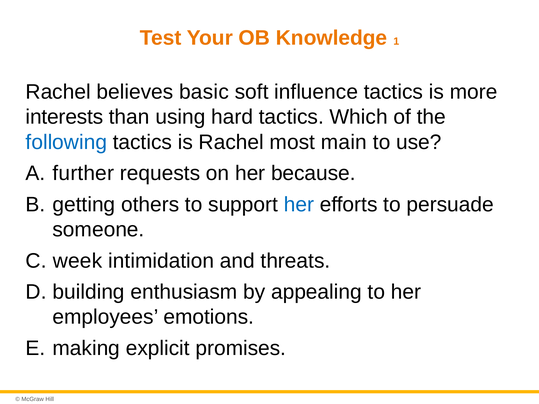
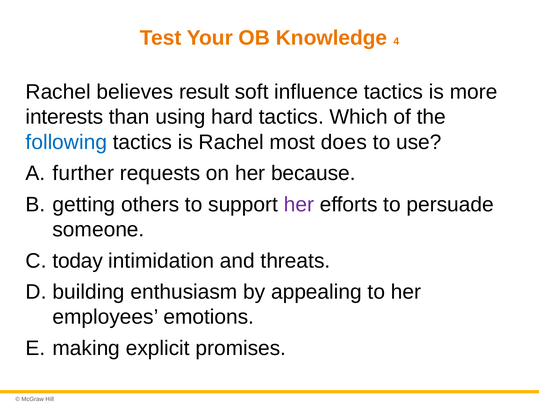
1: 1 -> 4
basic: basic -> result
main: main -> does
her at (299, 205) colour: blue -> purple
week: week -> today
